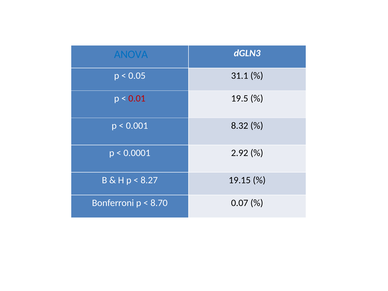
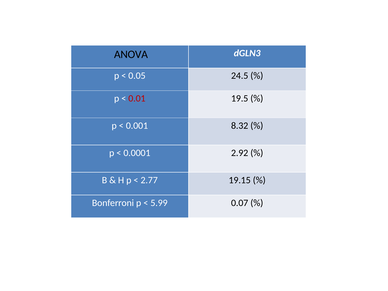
ANOVA colour: blue -> black
31.1: 31.1 -> 24.5
8.27: 8.27 -> 2.77
8.70: 8.70 -> 5.99
